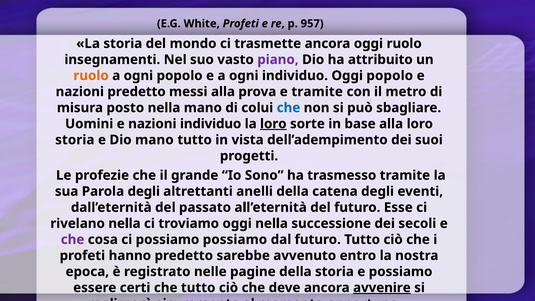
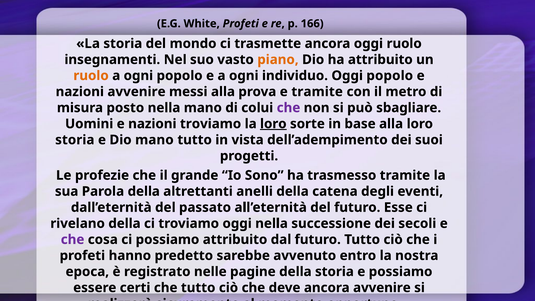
957: 957 -> 166
piano colour: purple -> orange
nazioni predetto: predetto -> avvenire
che at (288, 108) colour: blue -> purple
nazioni individuo: individuo -> troviamo
Parola degli: degli -> della
rivelano nella: nella -> della
possiamo possiamo: possiamo -> attribuito
avvenire at (382, 288) underline: present -> none
